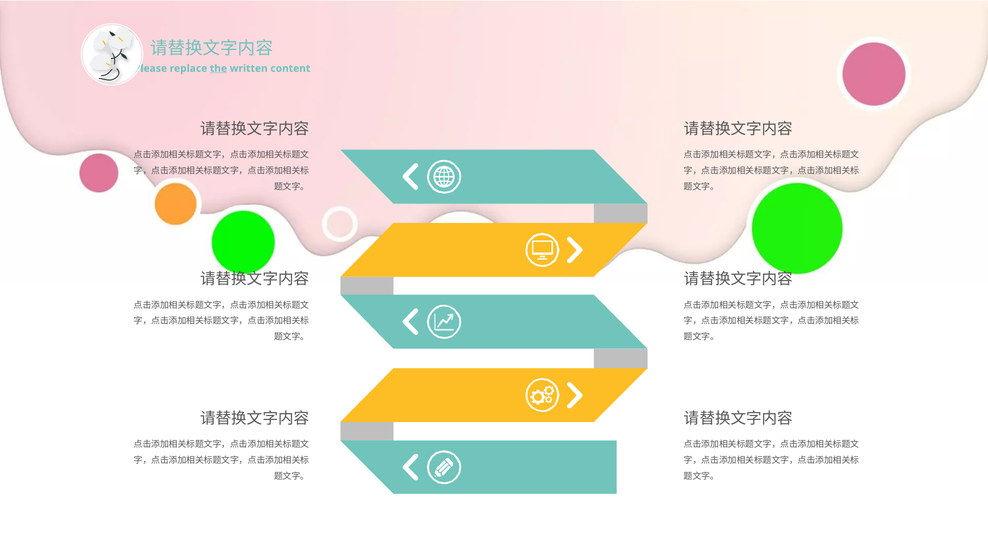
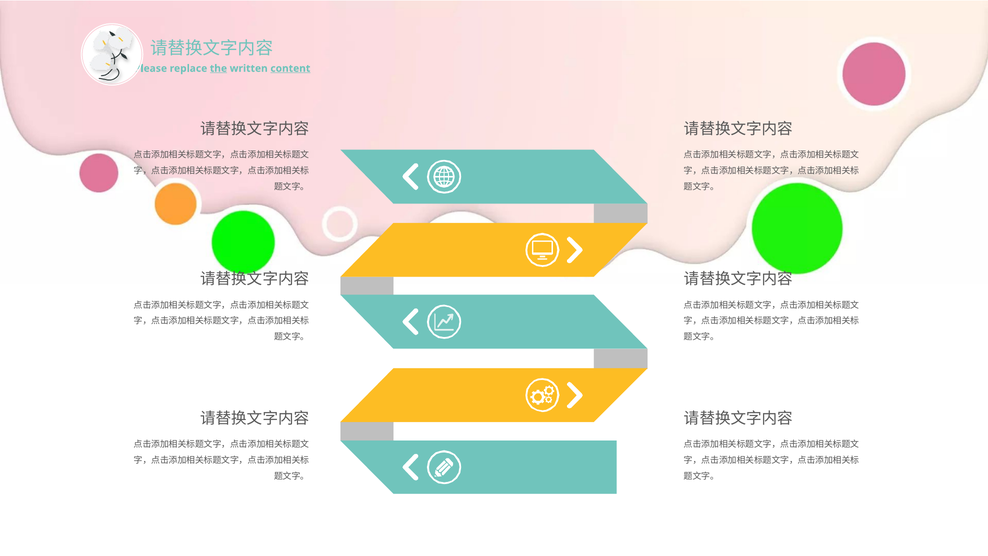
content underline: none -> present
